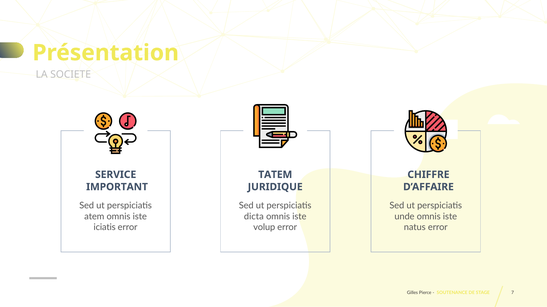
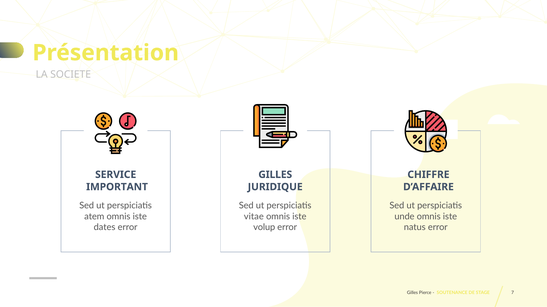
TATEM at (275, 175): TATEM -> GILLES
dicta: dicta -> vitae
iciatis: iciatis -> dates
